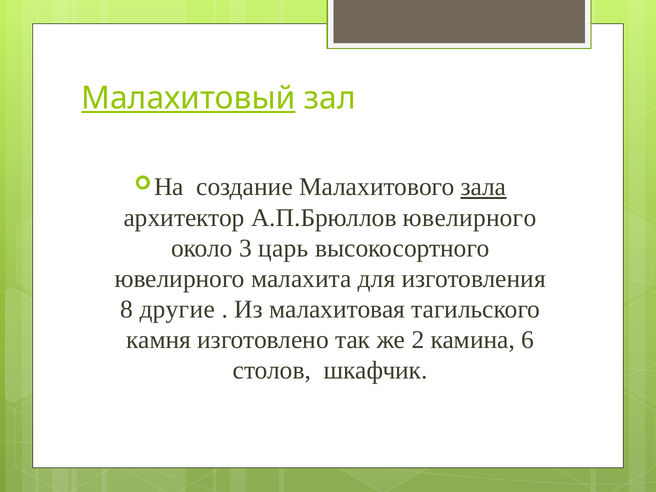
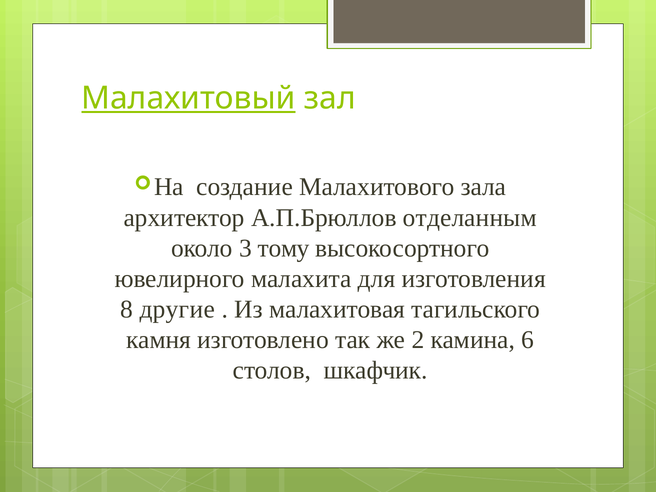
зала underline: present -> none
А.П.Брюллов ювелирного: ювелирного -> отделанным
царь: царь -> тому
